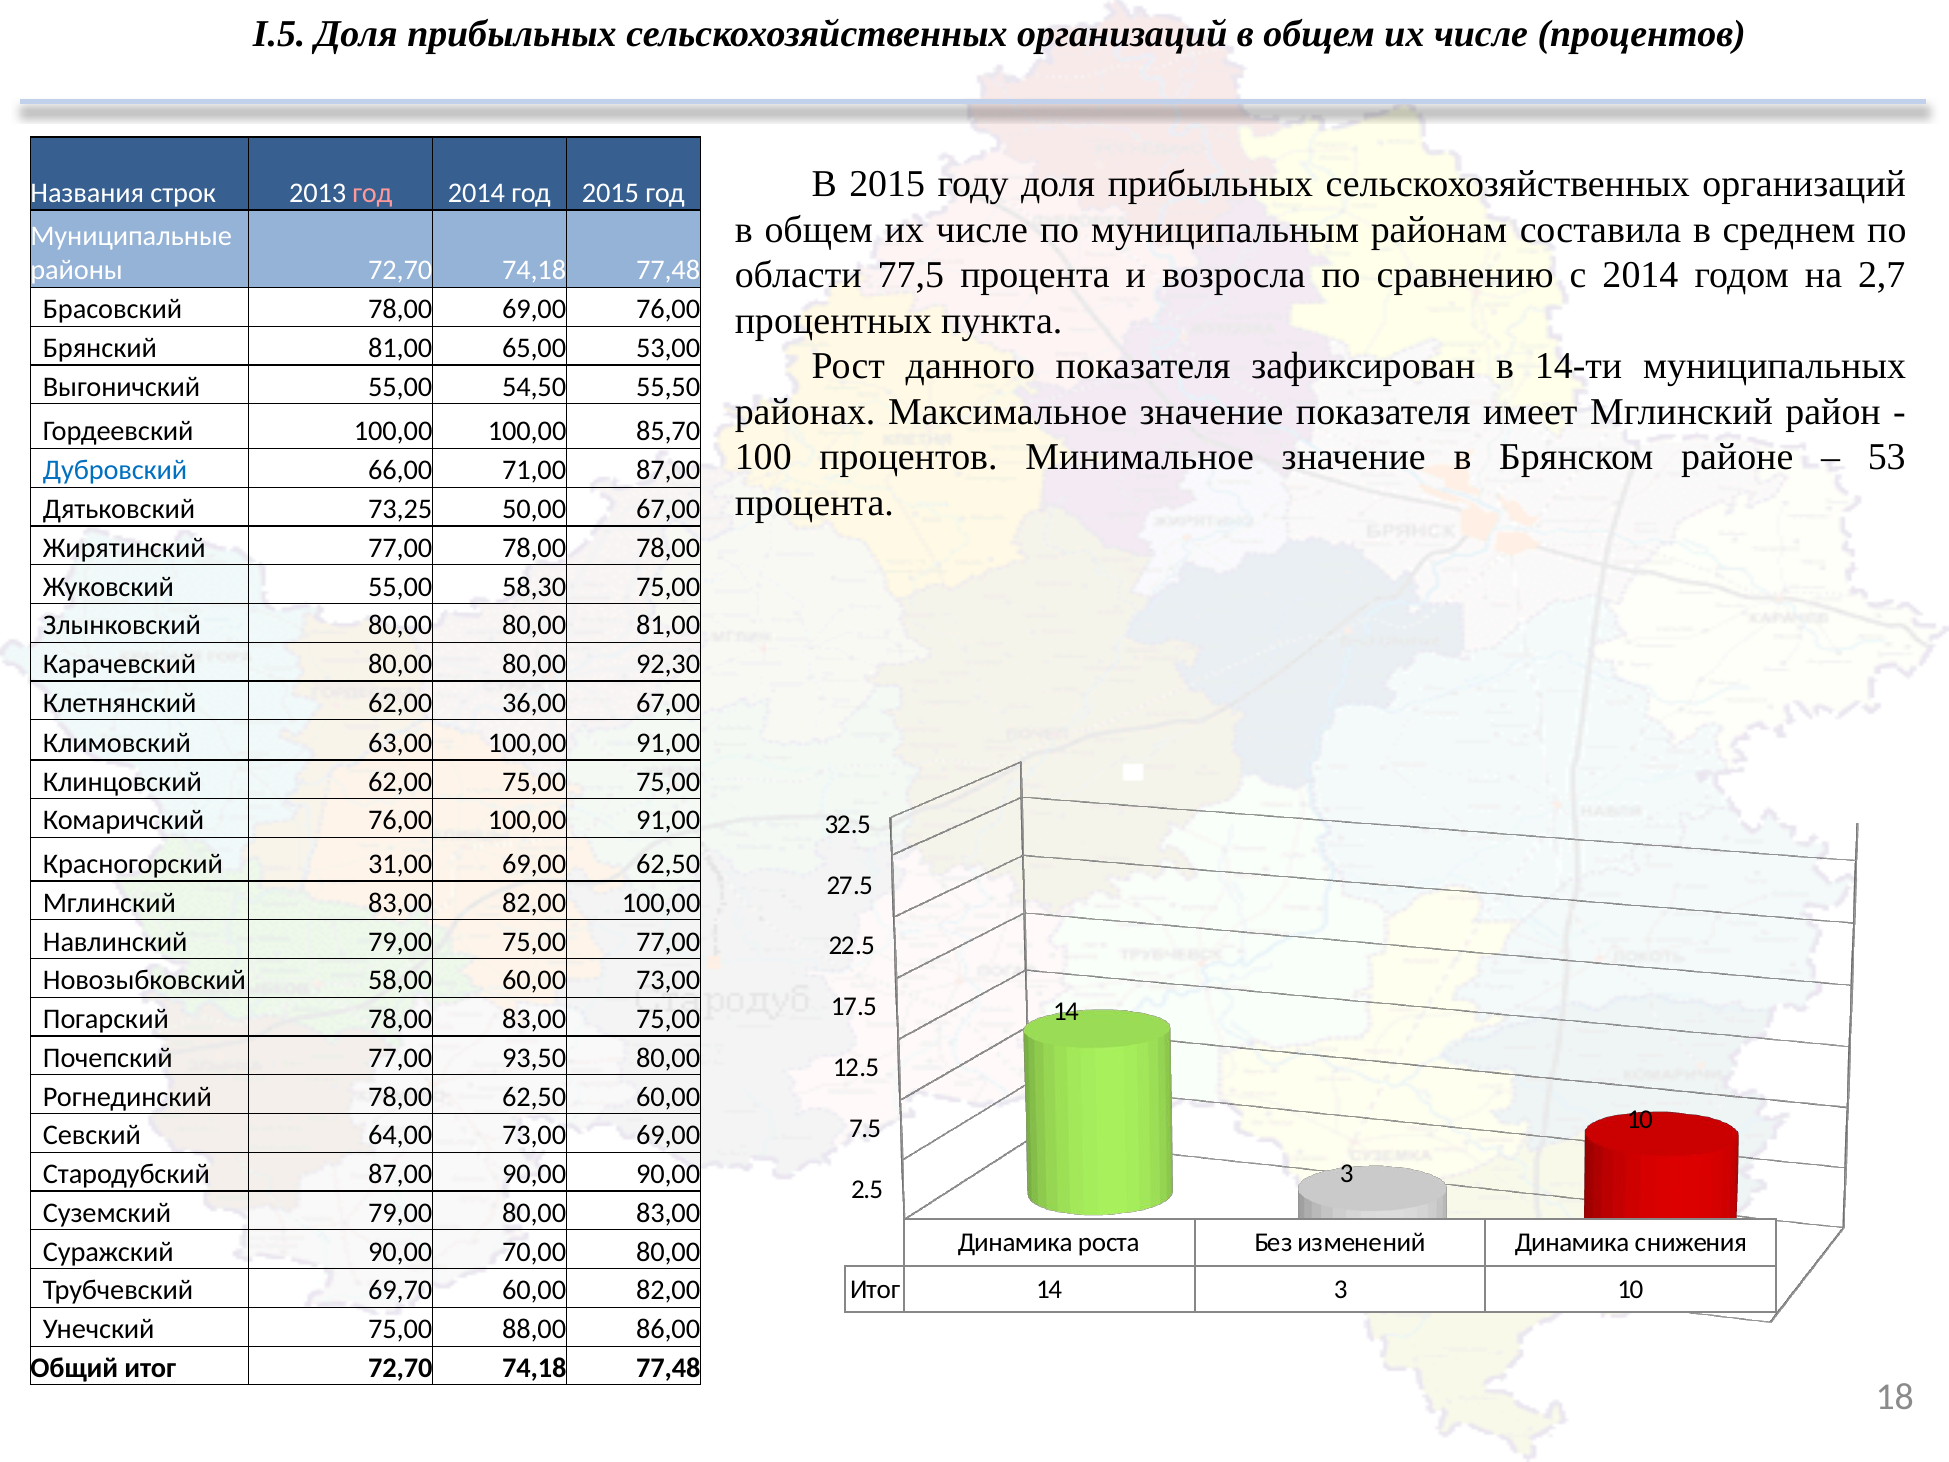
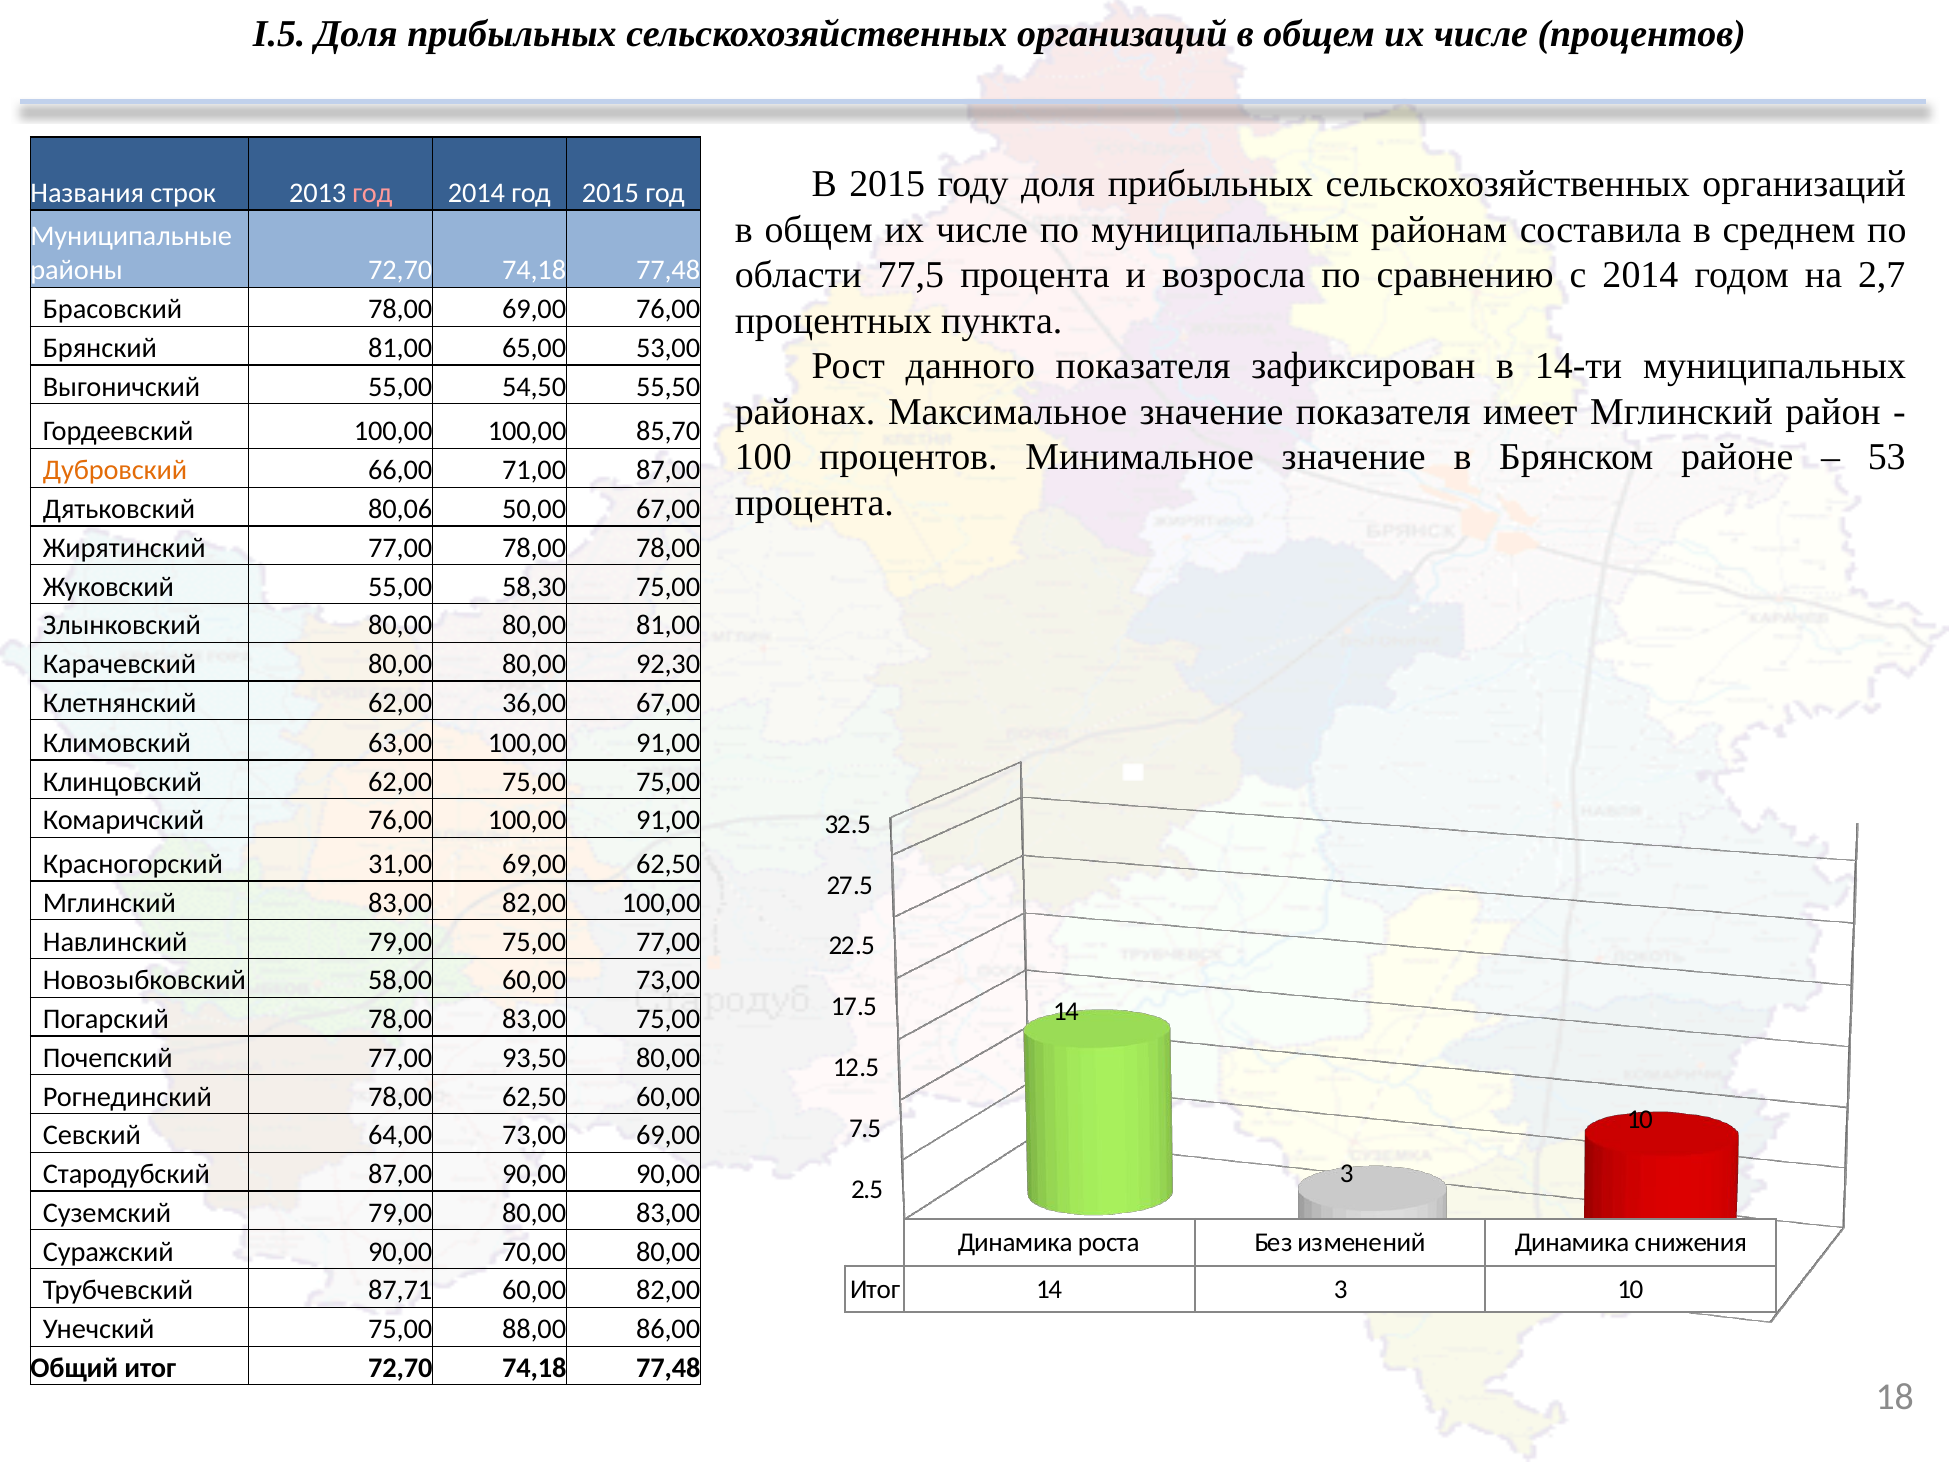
Дубровский colour: blue -> orange
73,25: 73,25 -> 80,06
69,70: 69,70 -> 87,71
